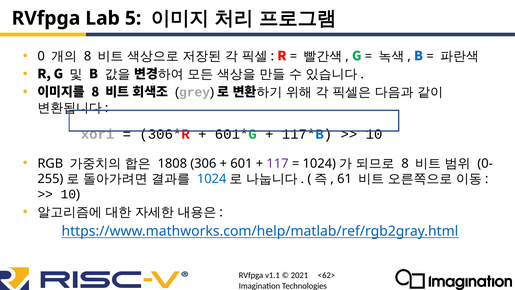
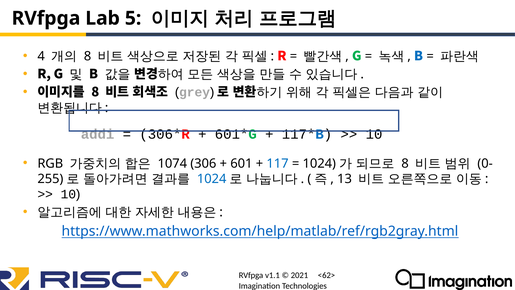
0: 0 -> 4
xori: xori -> addi
1808: 1808 -> 1074
117 colour: purple -> blue
61: 61 -> 13
